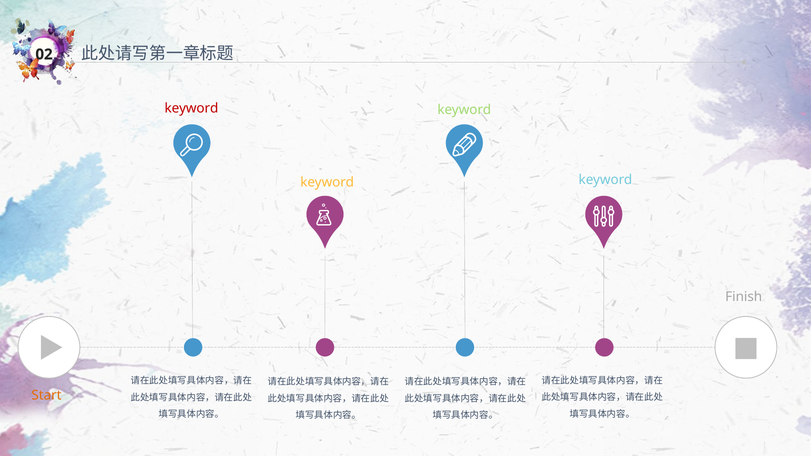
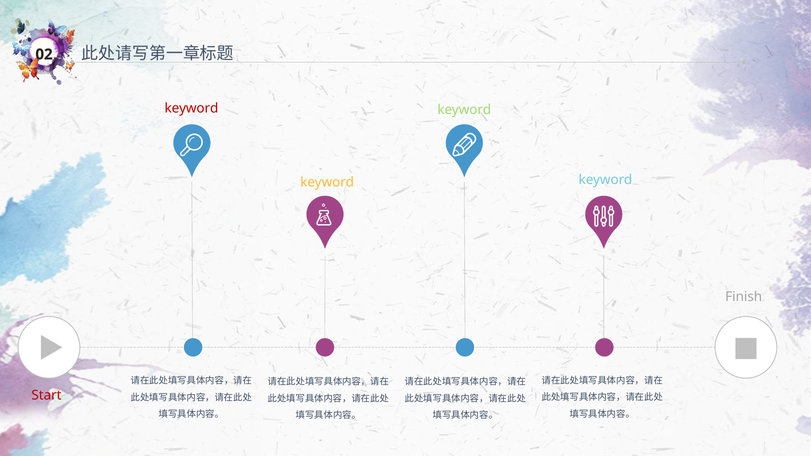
Start colour: orange -> red
